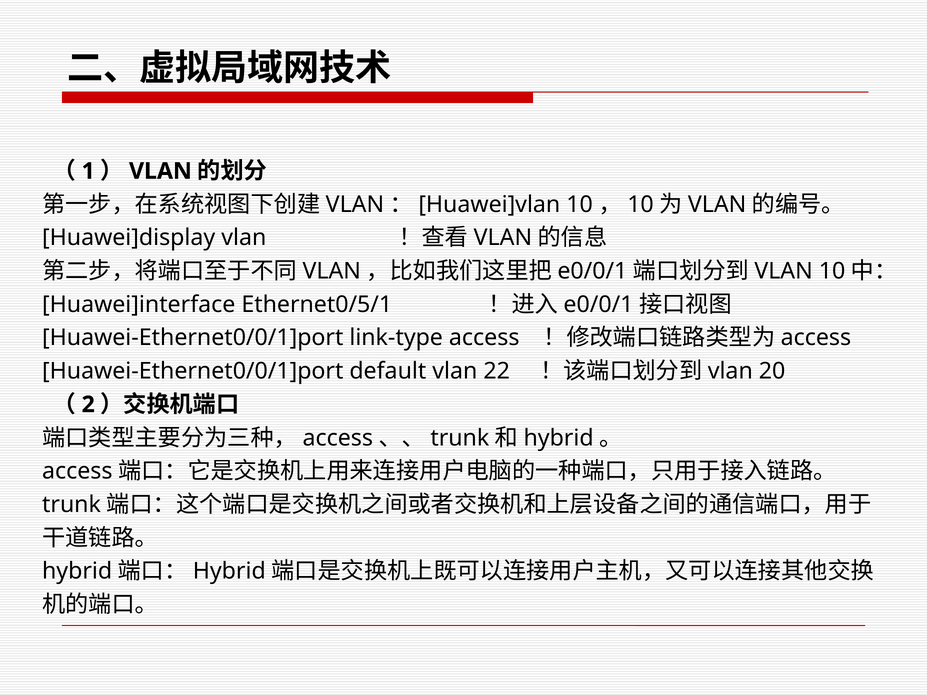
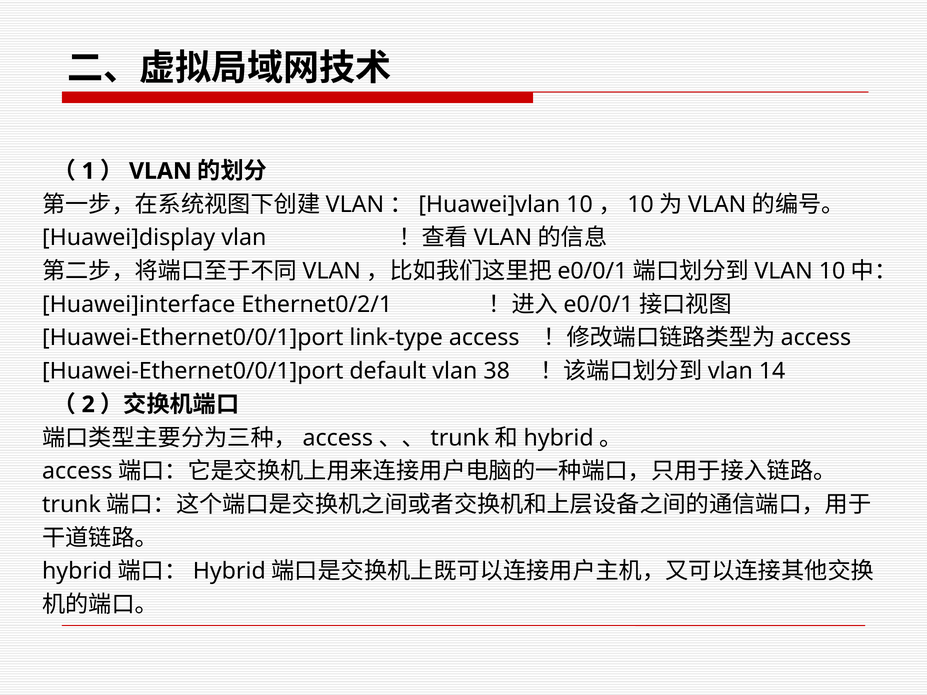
Ethernet0/5/1: Ethernet0/5/1 -> Ethernet0/2/1
22: 22 -> 38
20: 20 -> 14
